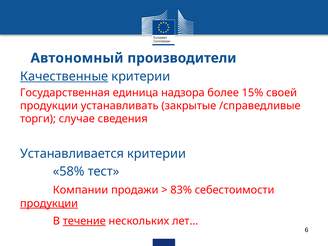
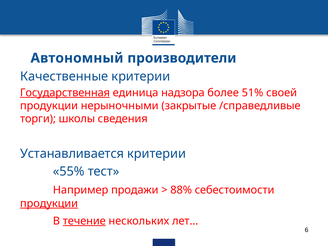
Качественные underline: present -> none
Государственная underline: none -> present
15%: 15% -> 51%
устанавливать: устанавливать -> нерыночными
случае: случае -> школы
58%: 58% -> 55%
Компании: Компании -> Например
83%: 83% -> 88%
